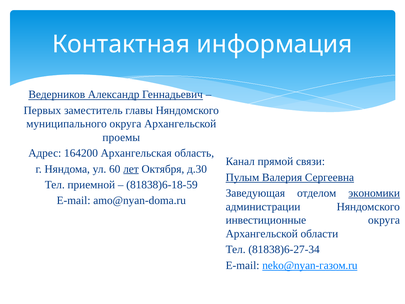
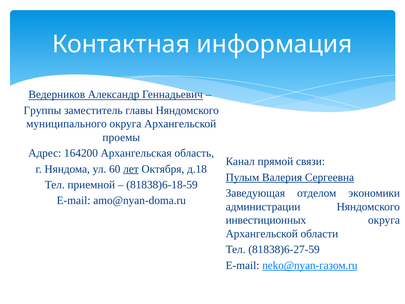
Первых: Первых -> Группы
д.30: д.30 -> д.18
экономики underline: present -> none
инвестиционные: инвестиционные -> инвестиционных
81838)6-27-34: 81838)6-27-34 -> 81838)6-27-59
